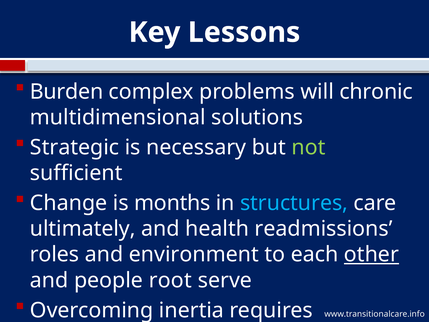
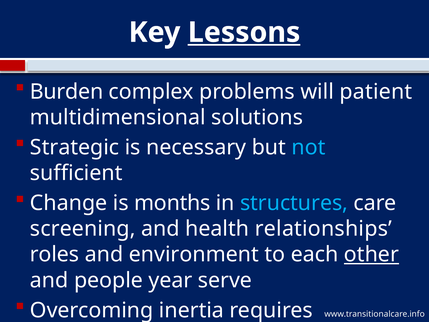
Lessons underline: none -> present
chronic: chronic -> patient
not colour: light green -> light blue
ultimately: ultimately -> screening
readmissions: readmissions -> relationships
root: root -> year
